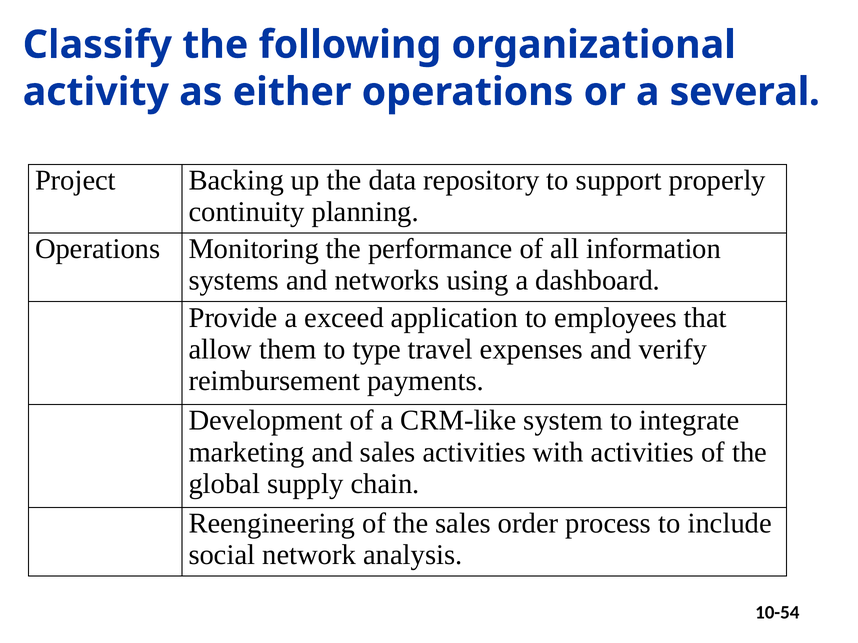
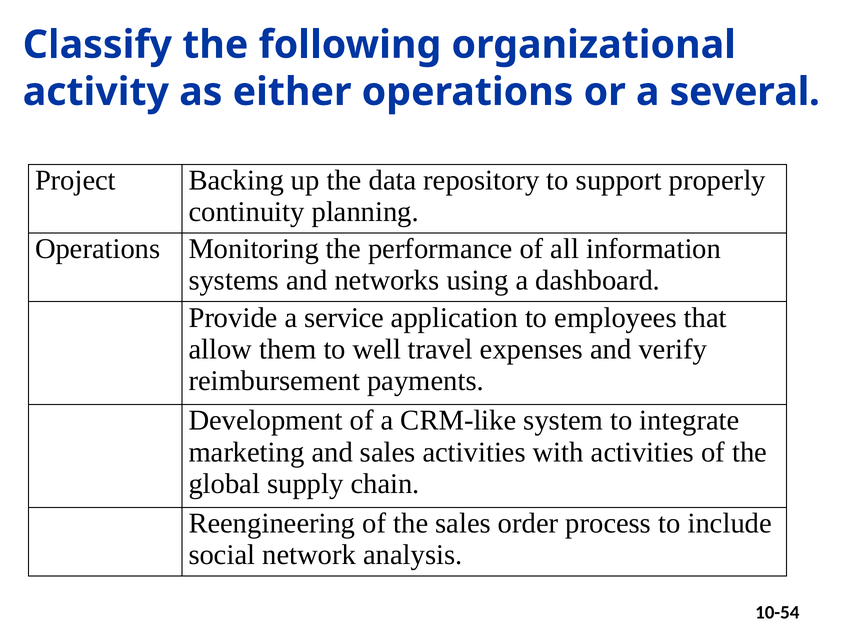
exceed: exceed -> service
type: type -> well
